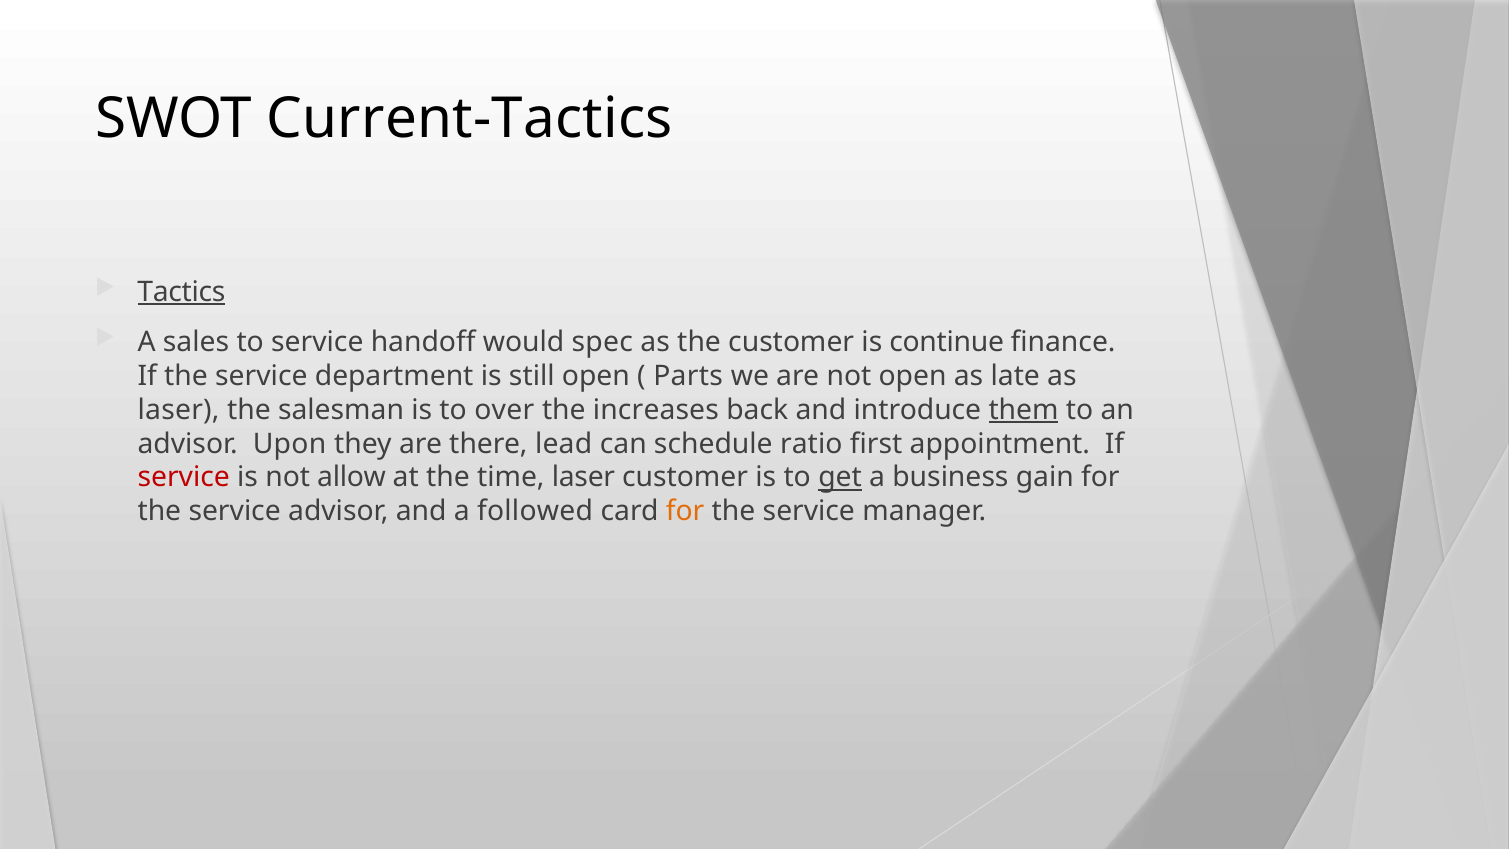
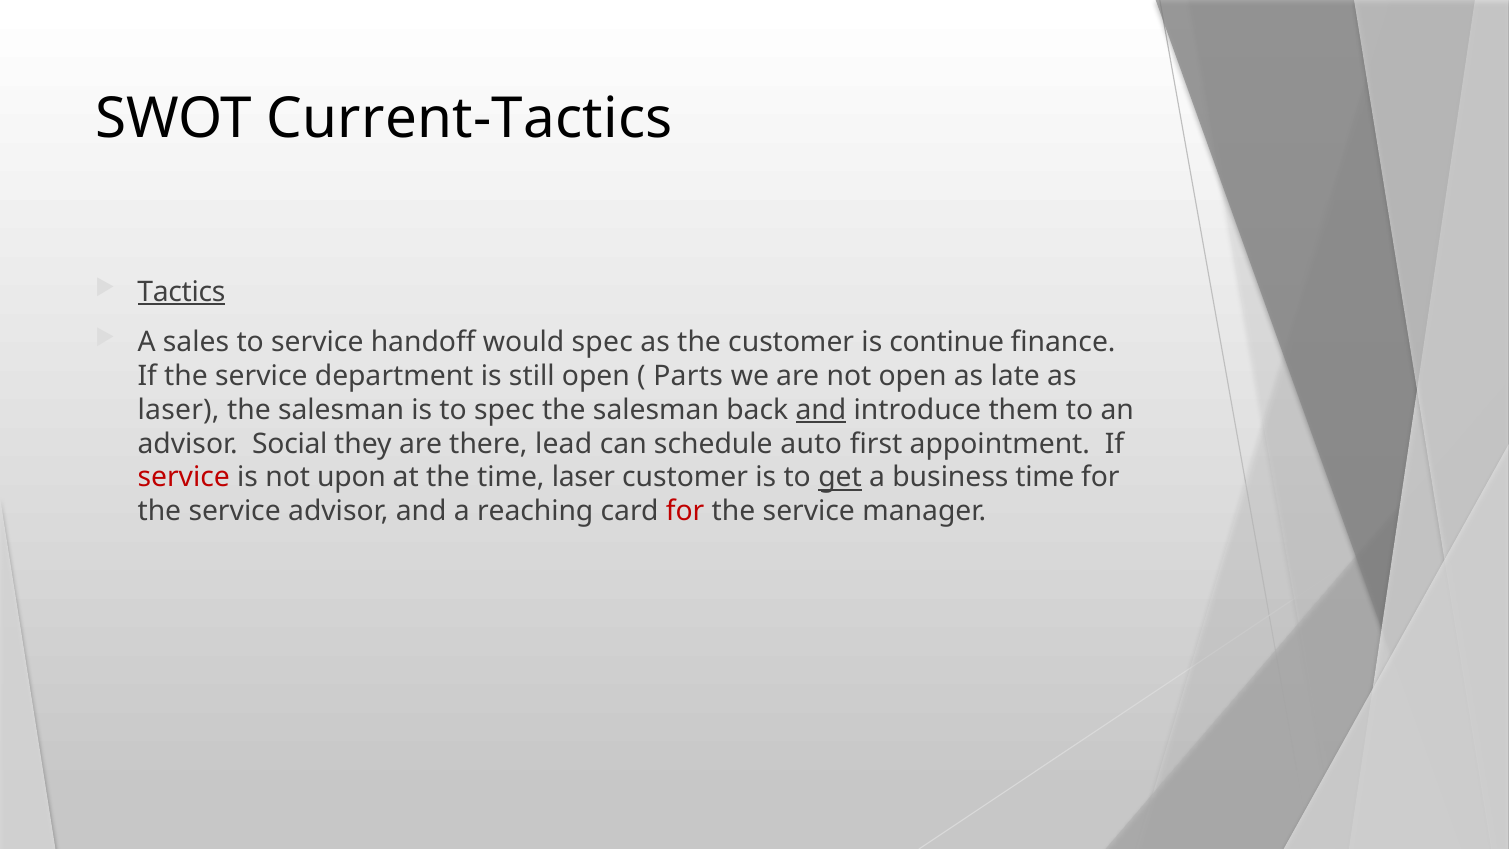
to over: over -> spec
increases at (656, 410): increases -> salesman
and at (821, 410) underline: none -> present
them underline: present -> none
Upon: Upon -> Social
ratio: ratio -> auto
allow: allow -> upon
business gain: gain -> time
followed: followed -> reaching
for at (685, 511) colour: orange -> red
